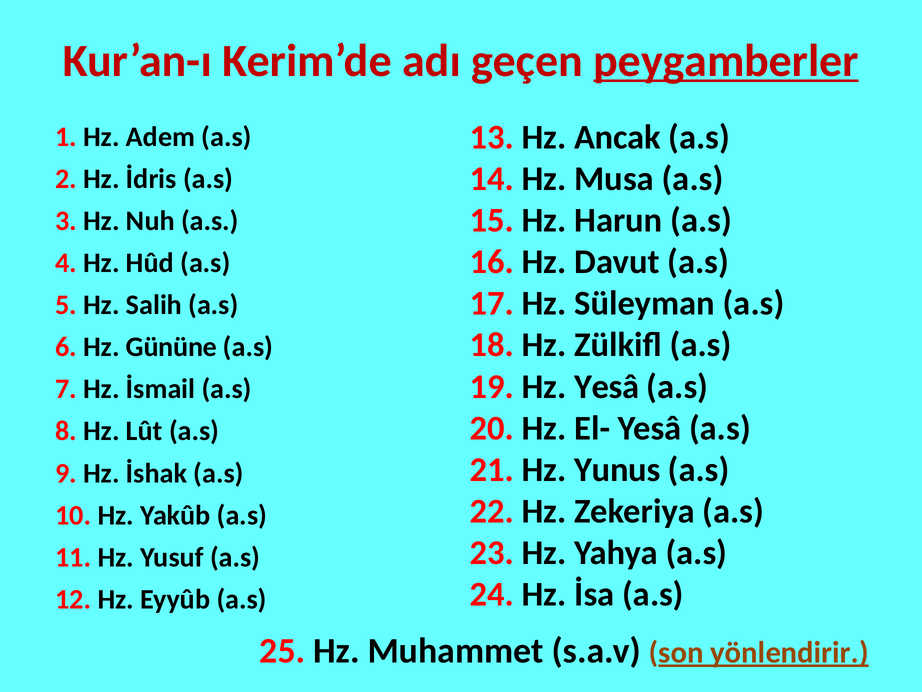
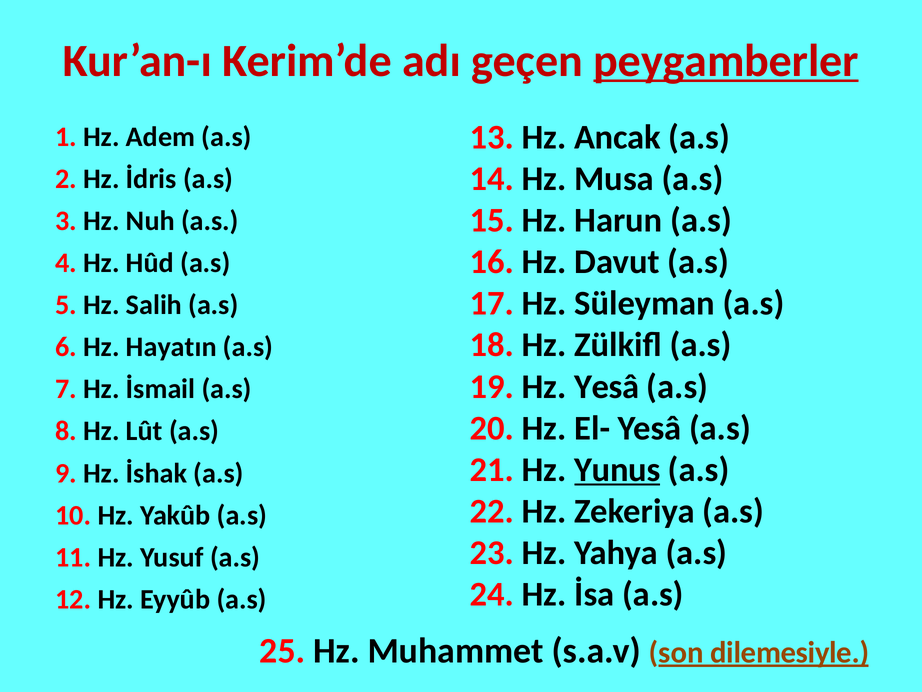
Gününe: Gününe -> Hayatın
Yunus underline: none -> present
yönlendirir: yönlendirir -> dilemesiyle
